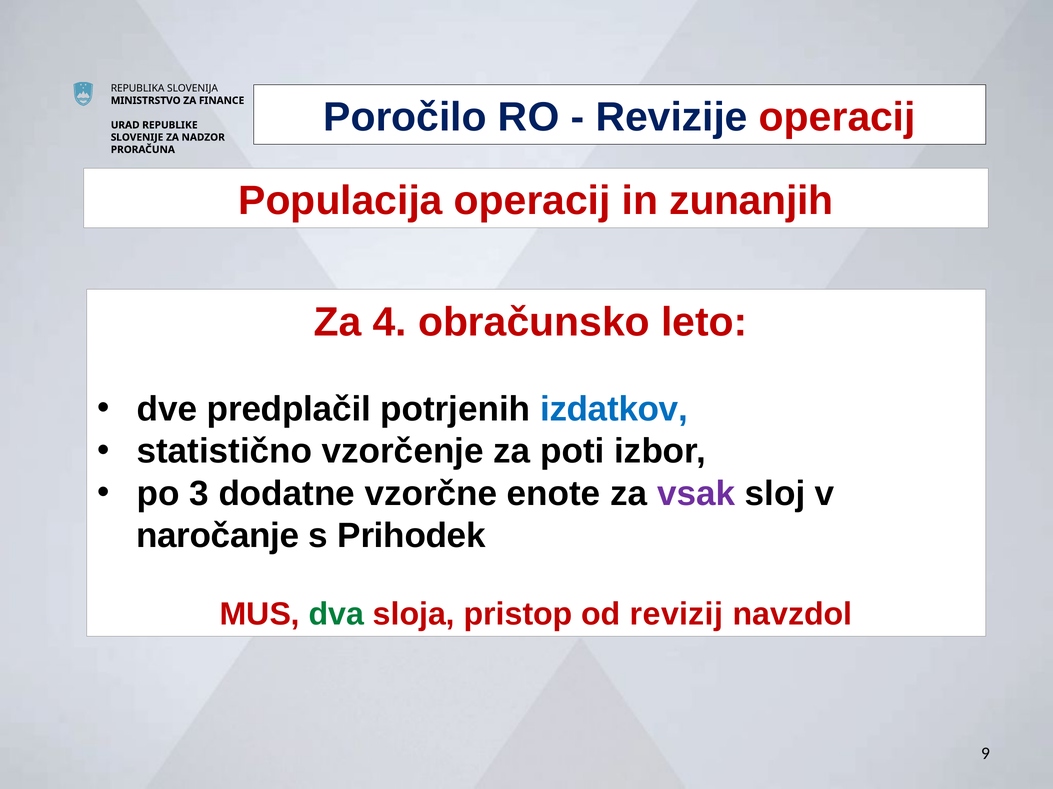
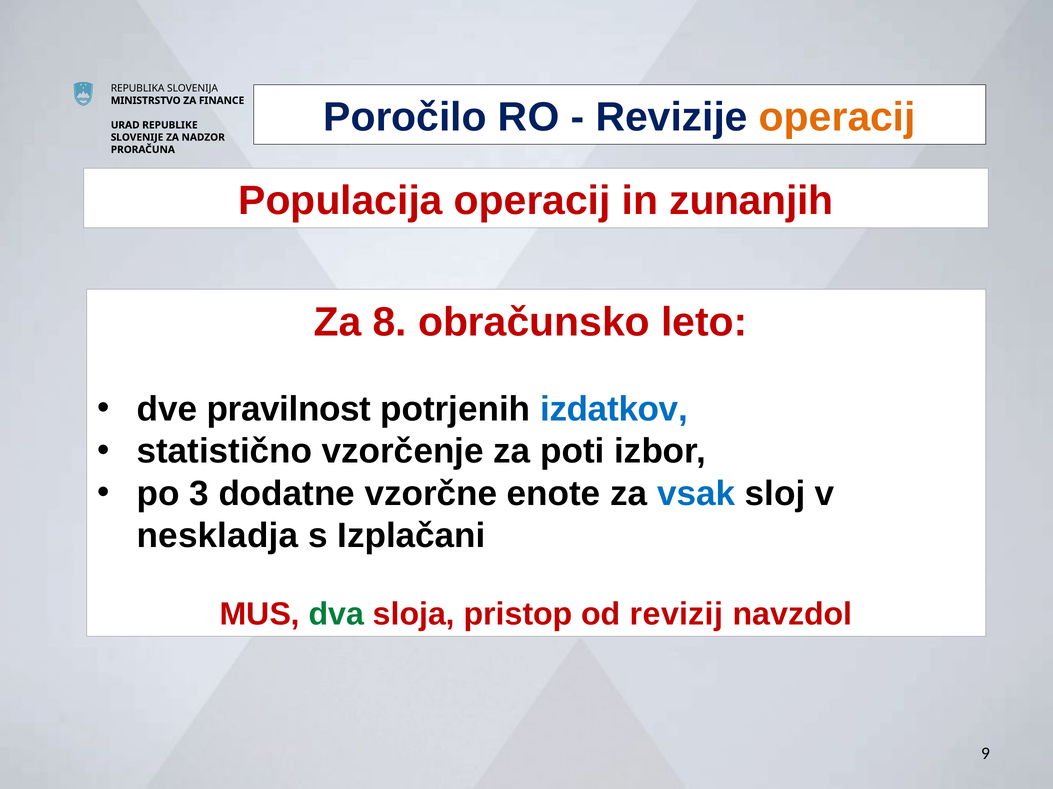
operacij at (837, 117) colour: red -> orange
4: 4 -> 8
predplačil: predplačil -> pravilnost
vsak colour: purple -> blue
naročanje: naročanje -> neskladja
Prihodek: Prihodek -> Izplačani
